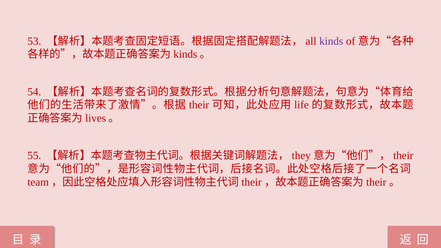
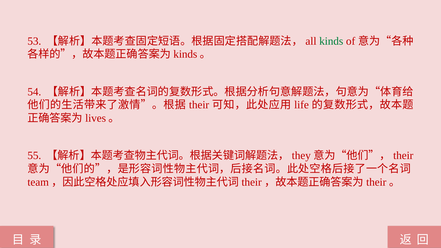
kinds colour: purple -> green
